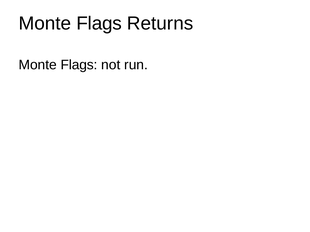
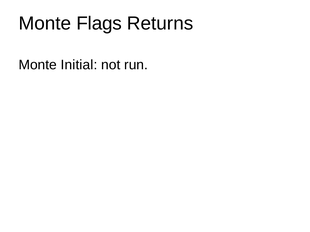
Flags at (79, 65): Flags -> Initial
